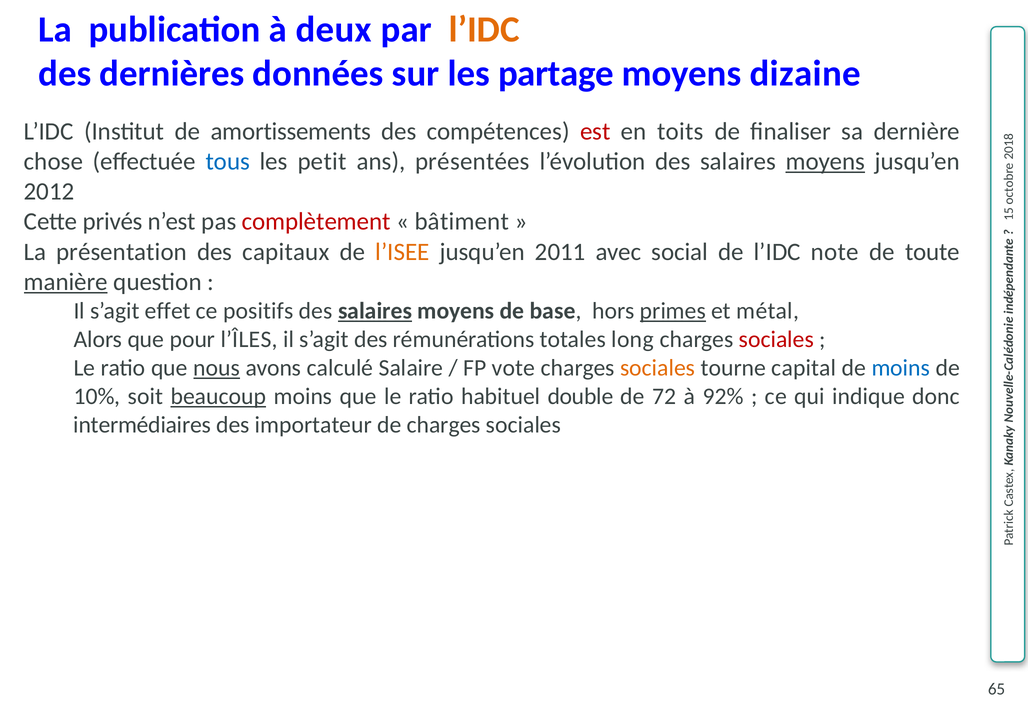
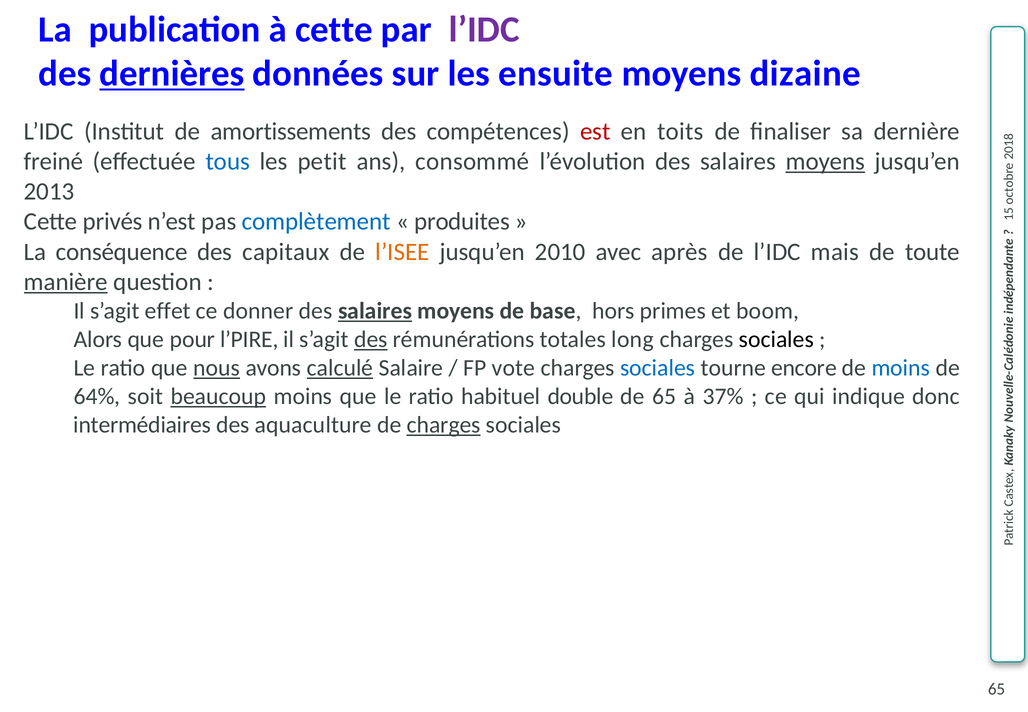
à deux: deux -> cette
l’IDC at (484, 29) colour: orange -> purple
dernières underline: none -> present
partage: partage -> ensuite
chose: chose -> freiné
présentées: présentées -> consommé
2012: 2012 -> 2013
complètement colour: red -> blue
bâtiment: bâtiment -> produites
présentation: présentation -> conséquence
2011: 2011 -> 2010
social: social -> après
note: note -> mais
positifs: positifs -> donner
primes underline: present -> none
métal: métal -> boom
l’ÎLES: l’ÎLES -> l’PIRE
des at (371, 339) underline: none -> present
sociales at (776, 339) colour: red -> black
calculé underline: none -> present
sociales at (658, 368) colour: orange -> blue
capital: capital -> encore
10%: 10% -> 64%
de 72: 72 -> 65
92%: 92% -> 37%
importateur: importateur -> aquaculture
charges at (444, 425) underline: none -> present
